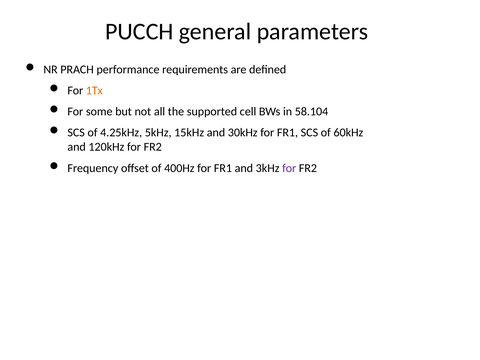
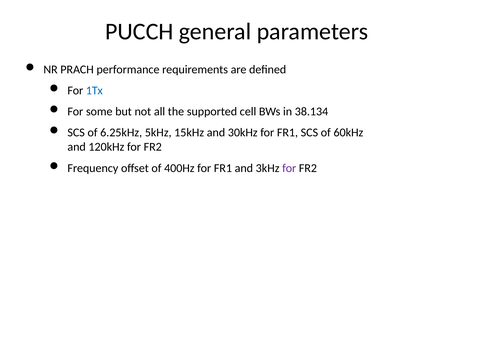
1Tx colour: orange -> blue
58.104: 58.104 -> 38.134
4.25kHz: 4.25kHz -> 6.25kHz
